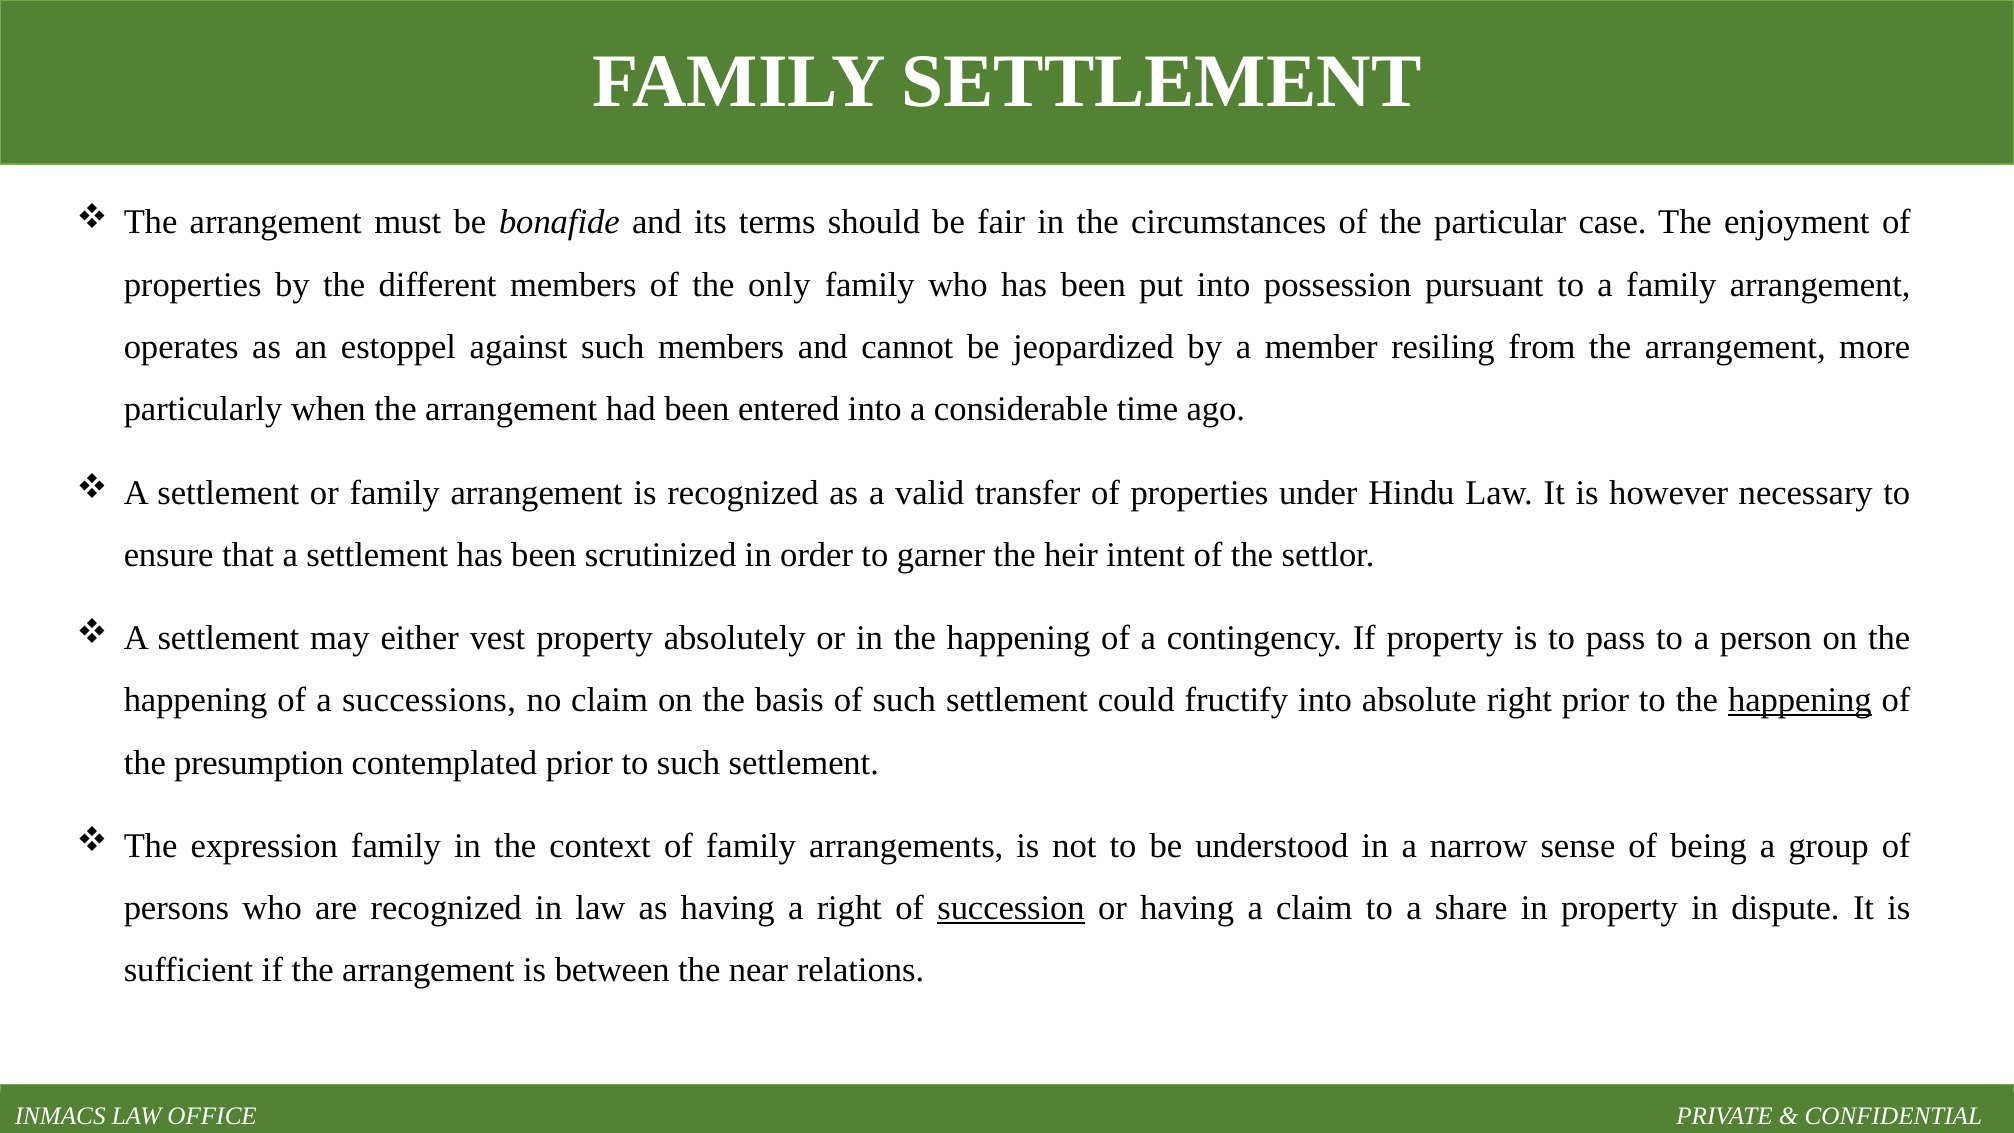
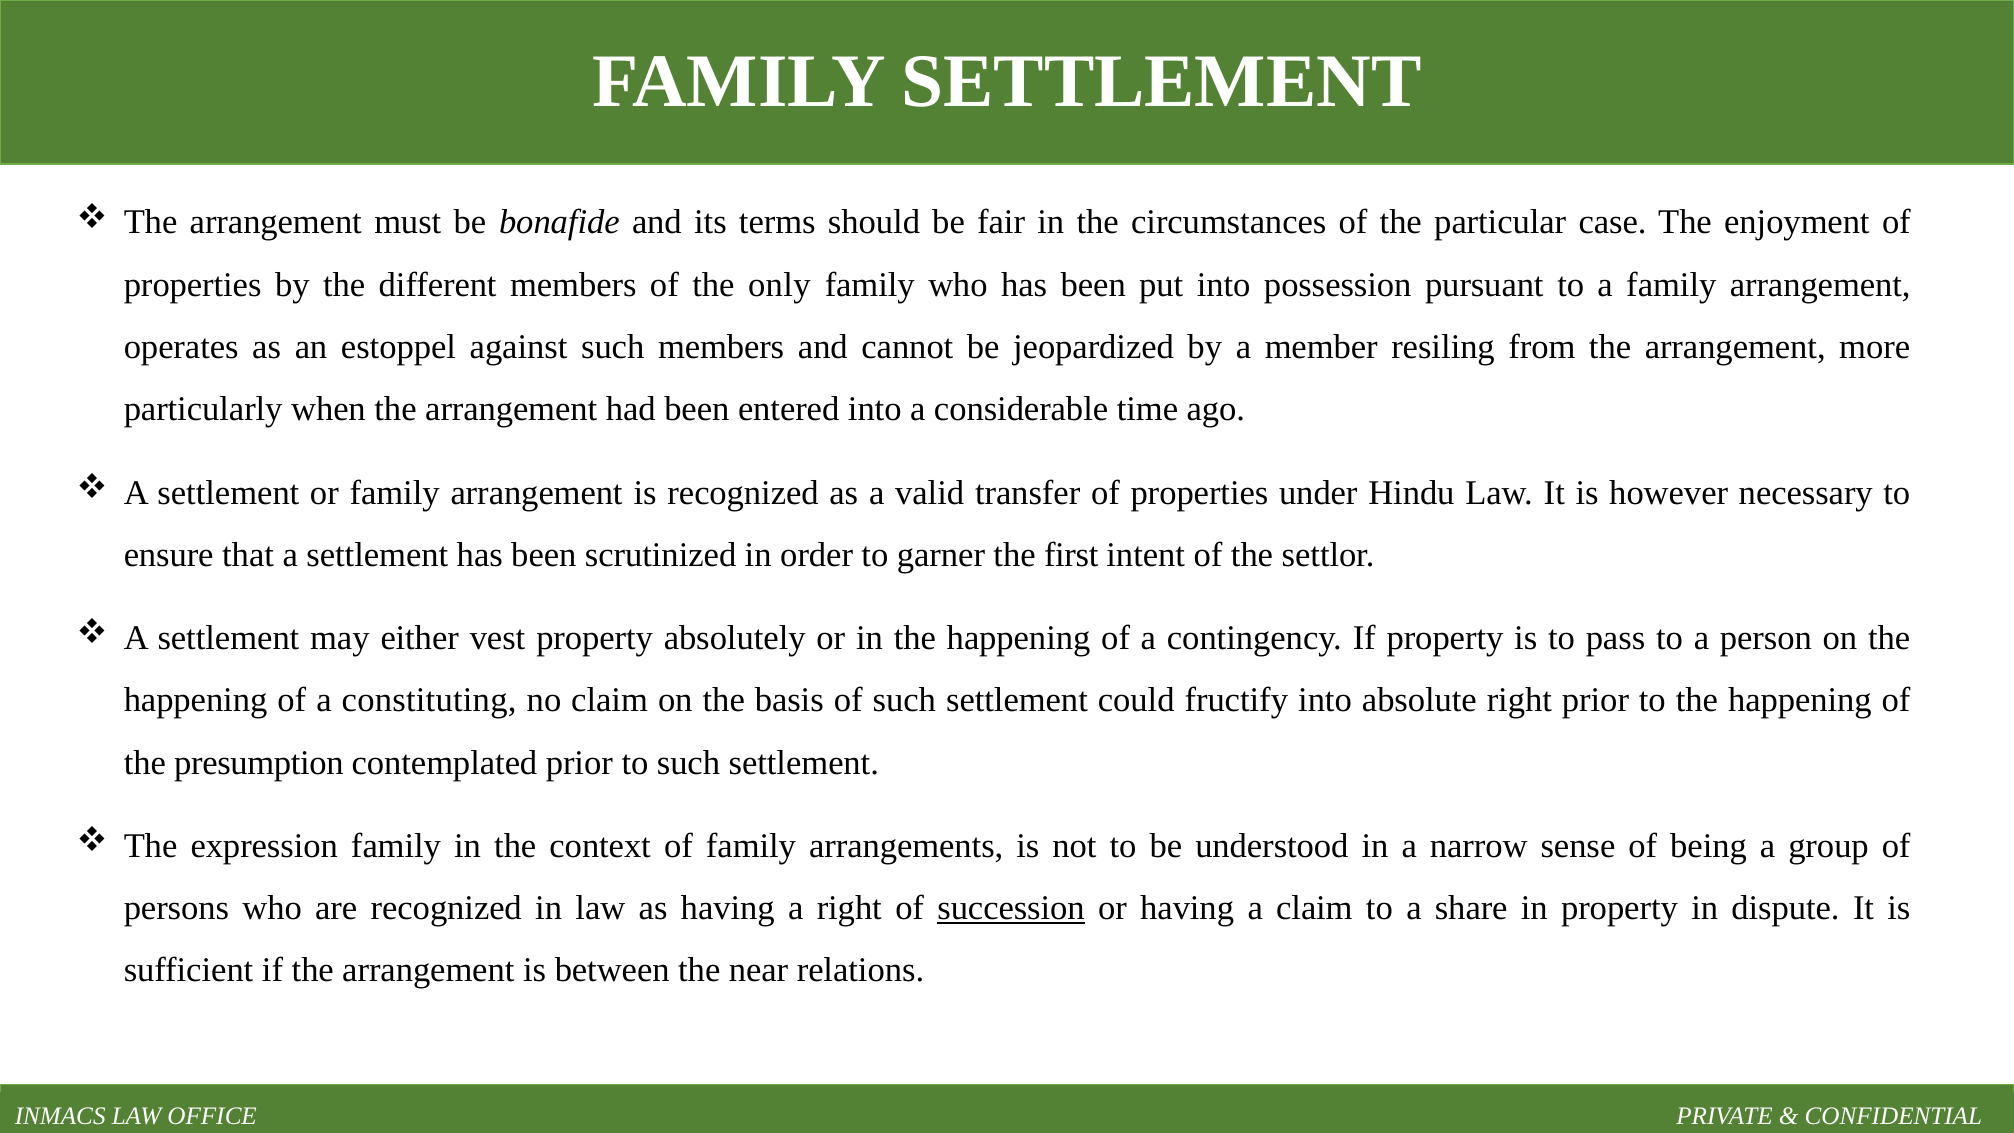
heir: heir -> first
successions: successions -> constituting
happening at (1800, 700) underline: present -> none
